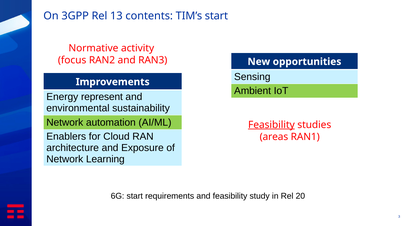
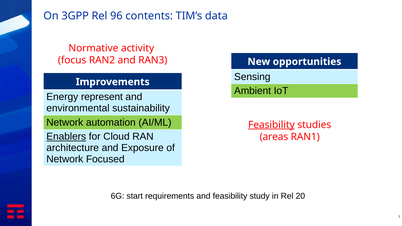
13: 13 -> 96
TIM’s start: start -> data
Enablers underline: none -> present
Learning: Learning -> Focused
